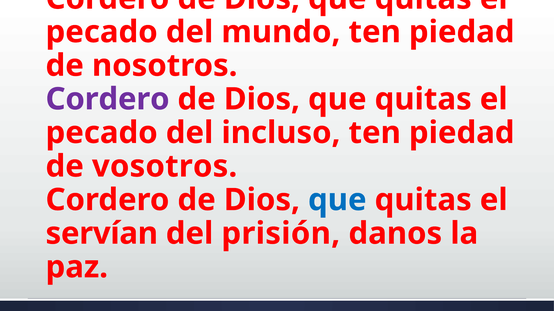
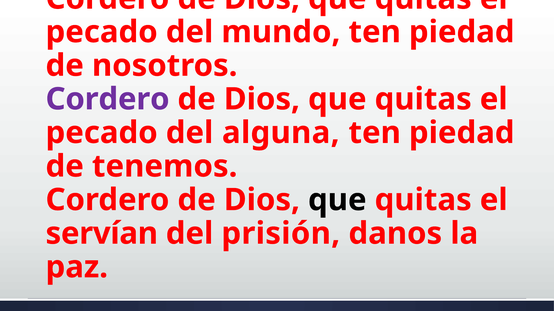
incluso: incluso -> alguna
vosotros: vosotros -> tenemos
que at (337, 200) colour: blue -> black
